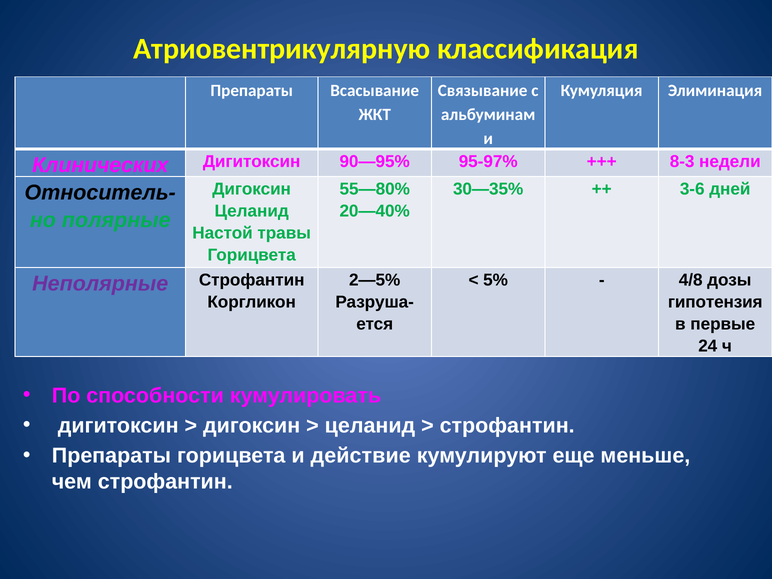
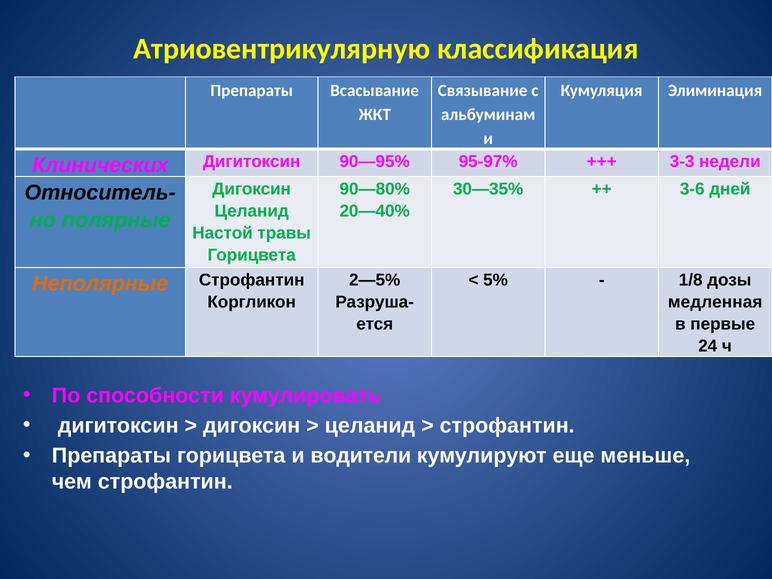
8-3: 8-3 -> 3-3
55—80%: 55—80% -> 90—80%
4/8: 4/8 -> 1/8
Неполярные colour: purple -> orange
гипотензия: гипотензия -> медленная
действие: действие -> водители
